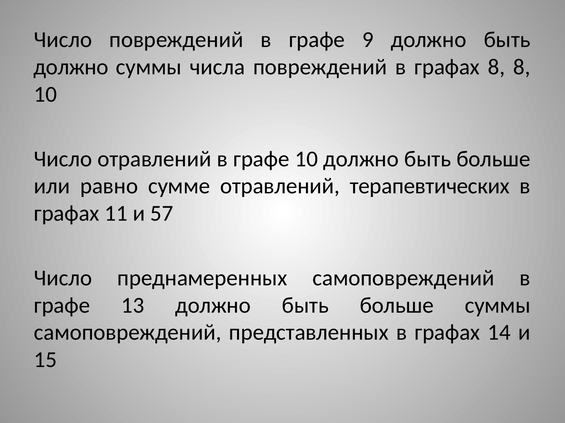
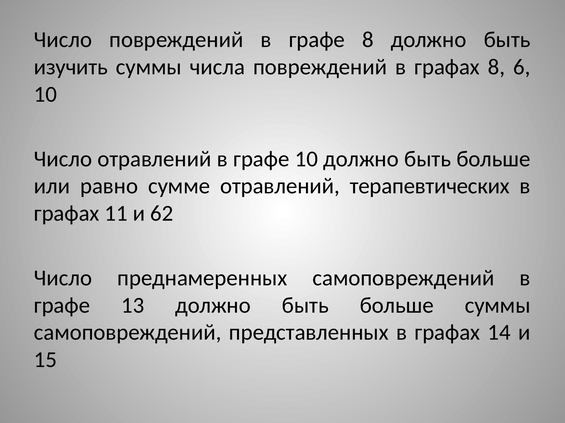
графе 9: 9 -> 8
должно at (71, 67): должно -> изучить
8 8: 8 -> 6
57: 57 -> 62
